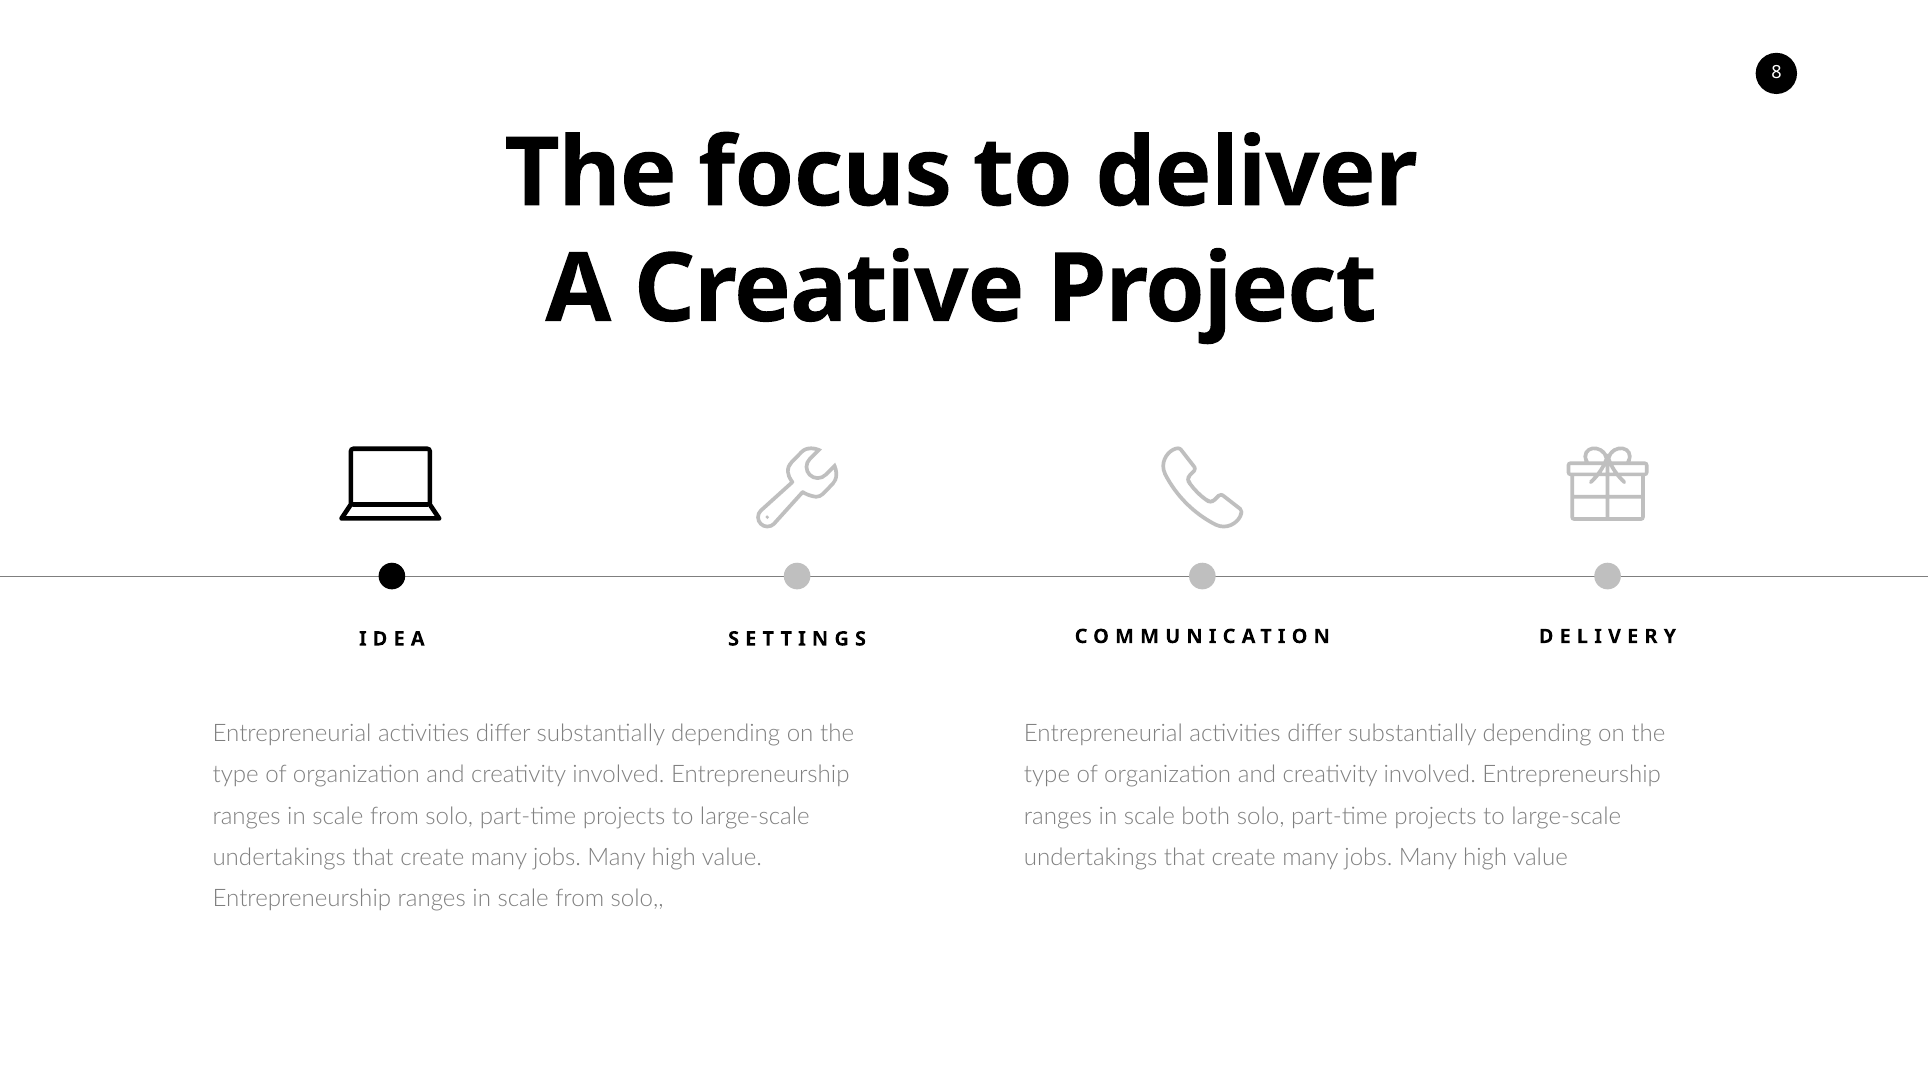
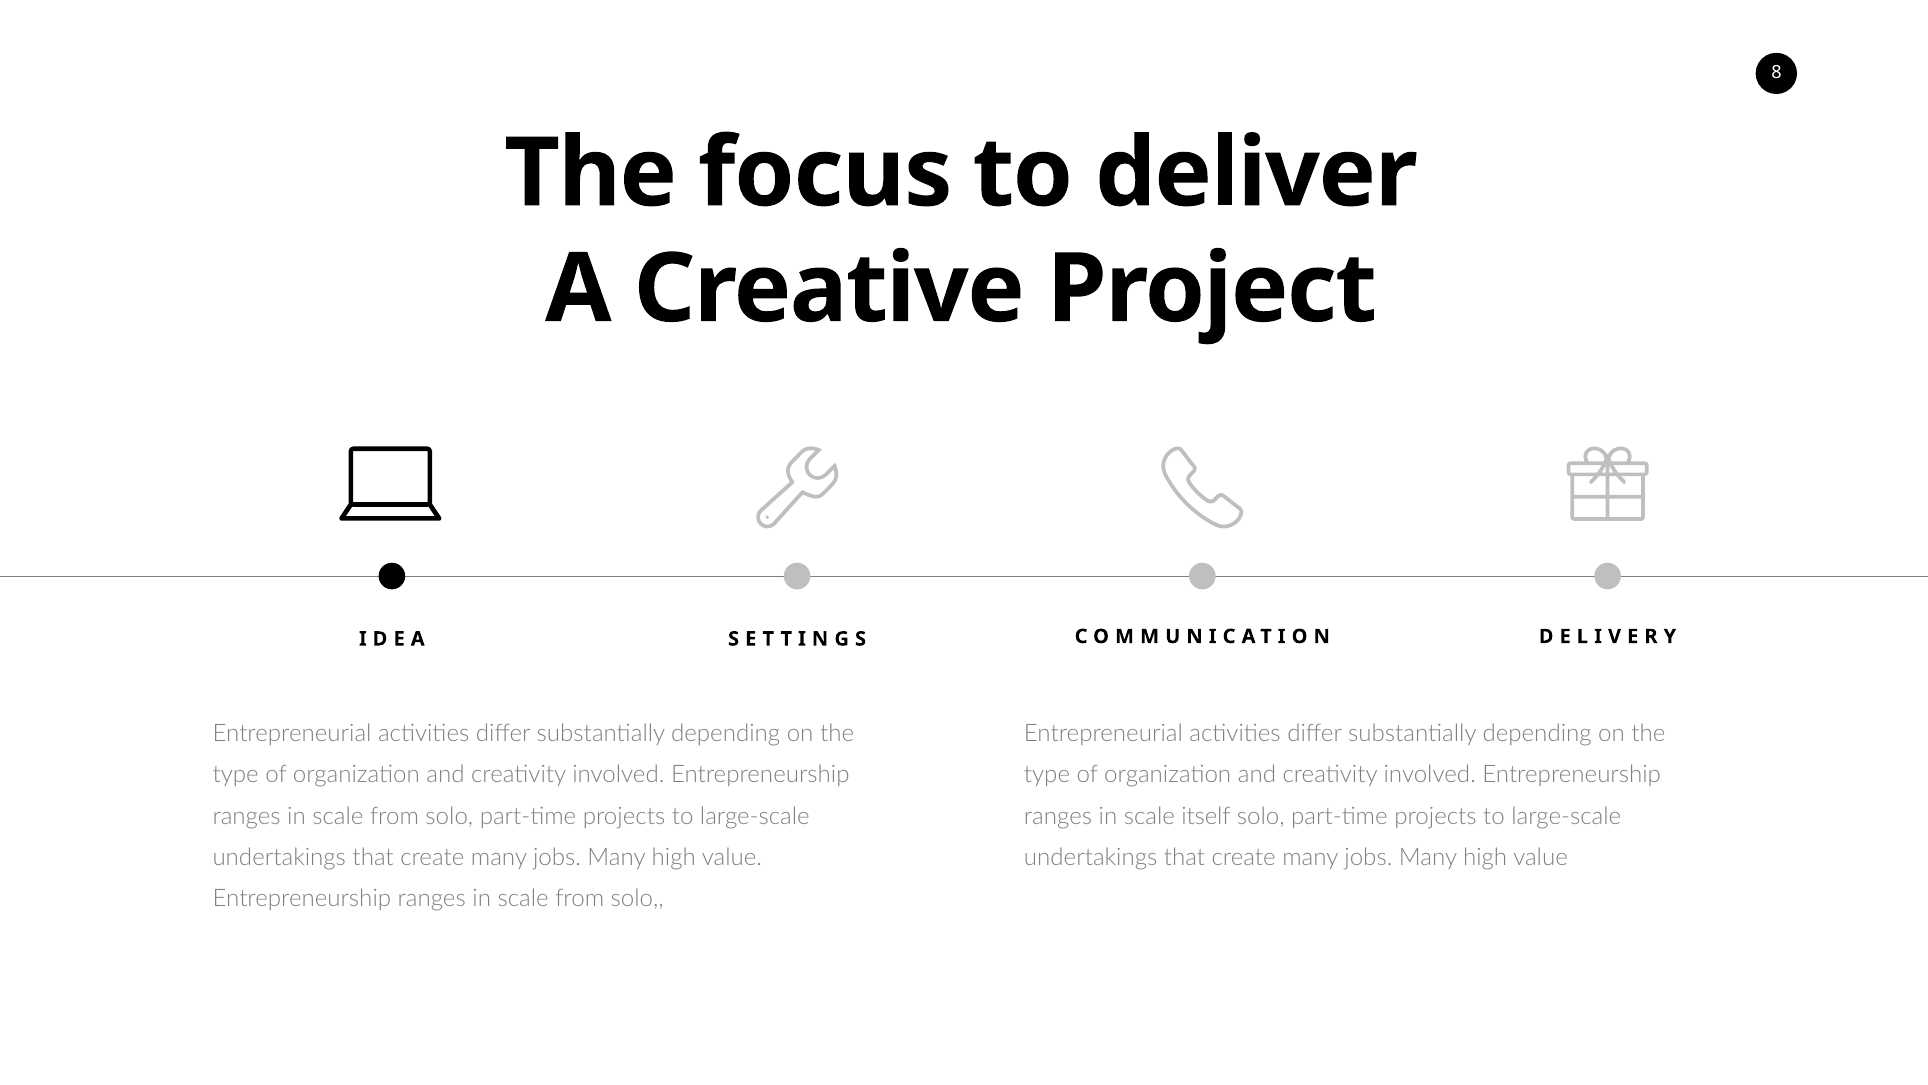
both: both -> itself
